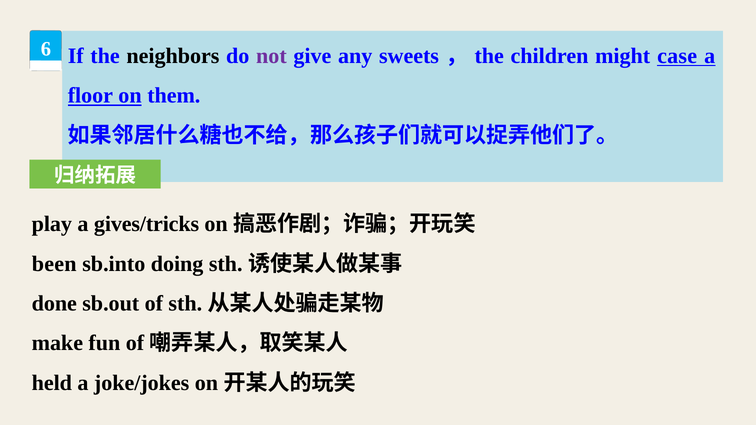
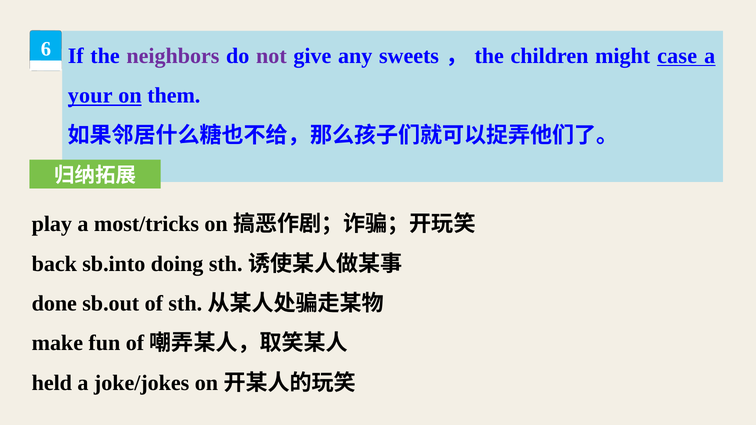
neighbors colour: black -> purple
floor: floor -> your
gives/tricks: gives/tricks -> most/tricks
been: been -> back
